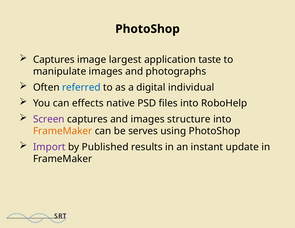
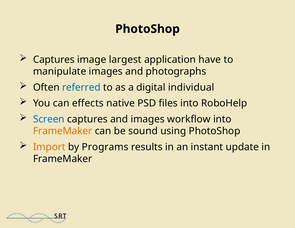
taste: taste -> have
Screen colour: purple -> blue
structure: structure -> workflow
serves: serves -> sound
Import colour: purple -> orange
Published: Published -> Programs
